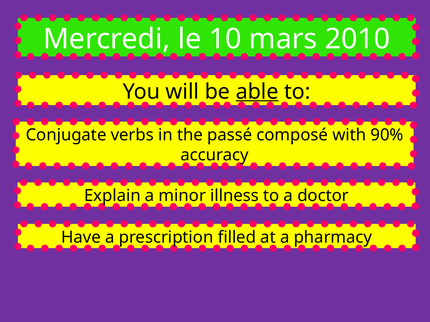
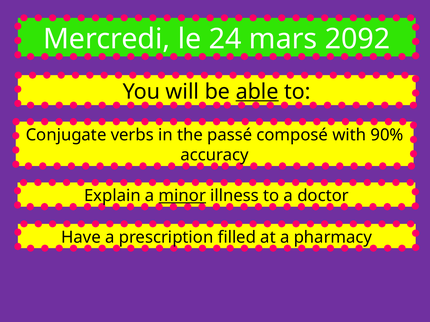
10: 10 -> 24
2010: 2010 -> 2092
minor underline: none -> present
